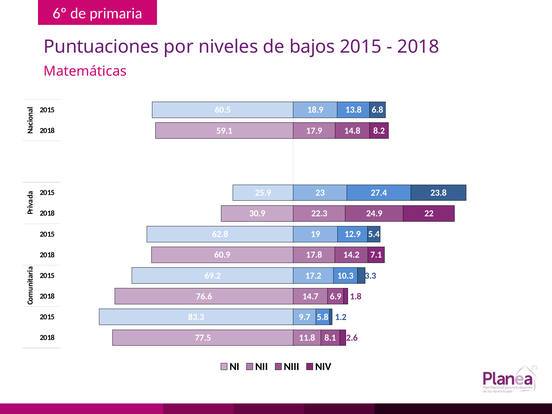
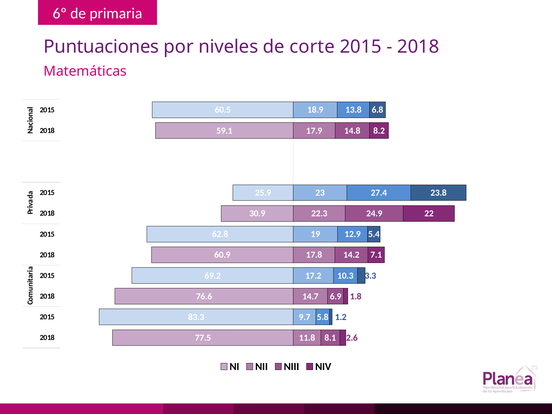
bajos: bajos -> corte
